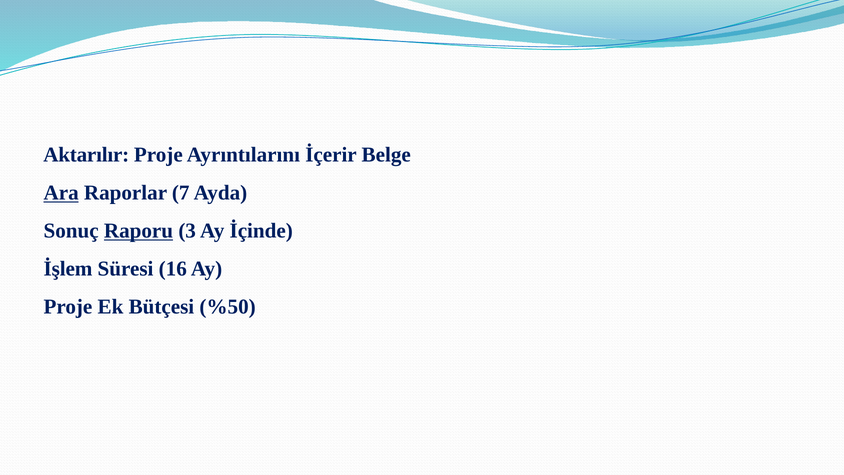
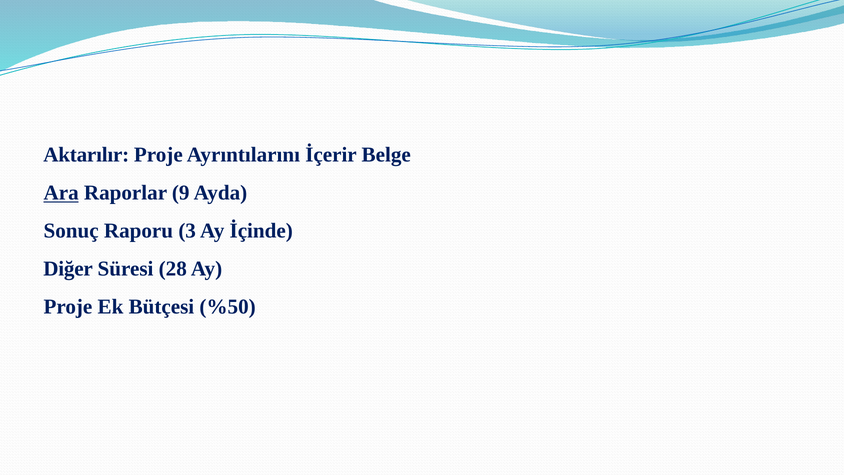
7: 7 -> 9
Raporu underline: present -> none
İşlem: İşlem -> Diğer
16: 16 -> 28
